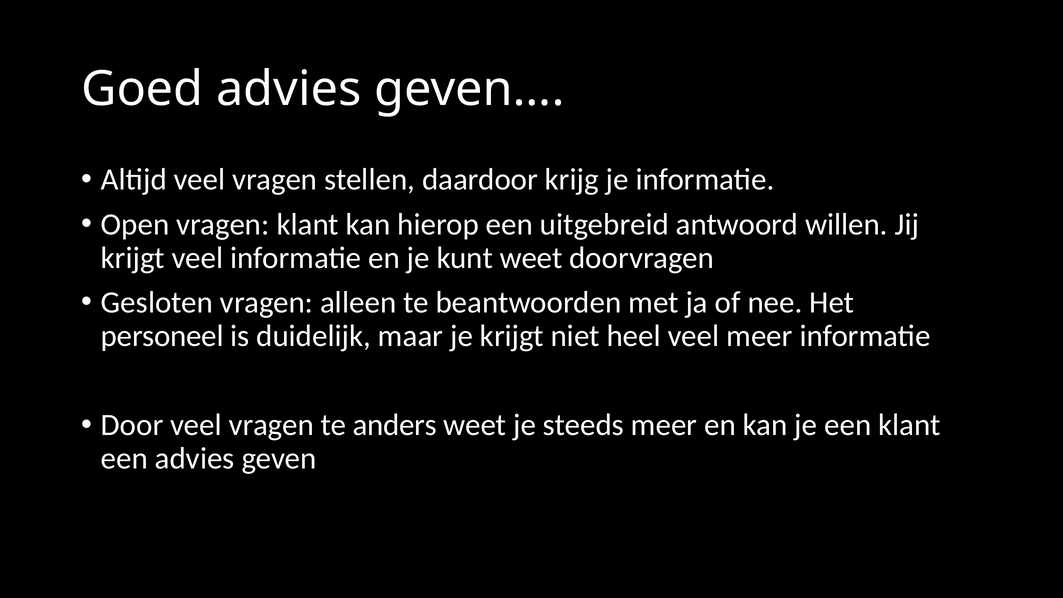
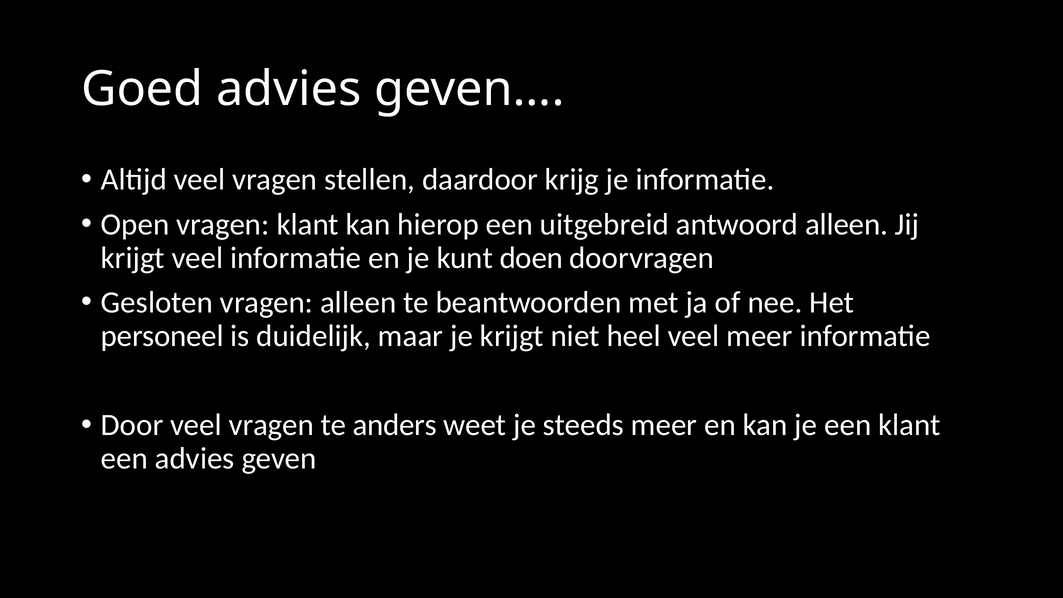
antwoord willen: willen -> alleen
kunt weet: weet -> doen
